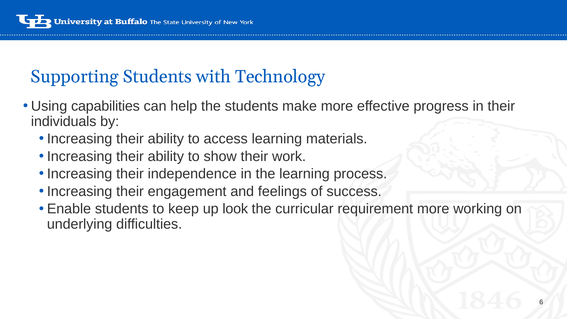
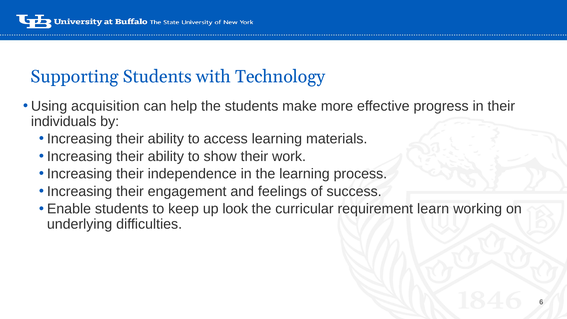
capabilities: capabilities -> acquisition
requirement more: more -> learn
